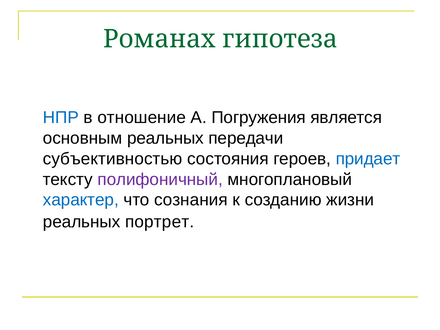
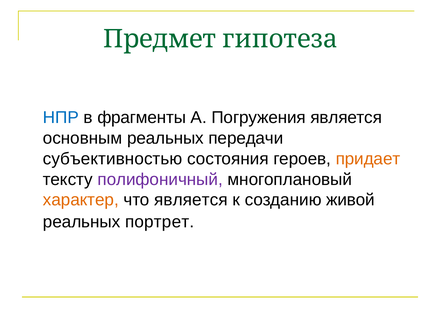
Романах: Романах -> Предмет
отношение: отношение -> фрагменты
придает colour: blue -> orange
характер colour: blue -> orange
что сознания: сознания -> является
жизни: жизни -> живой
